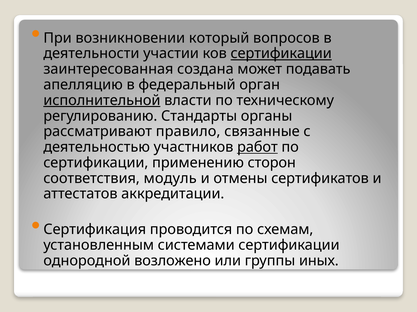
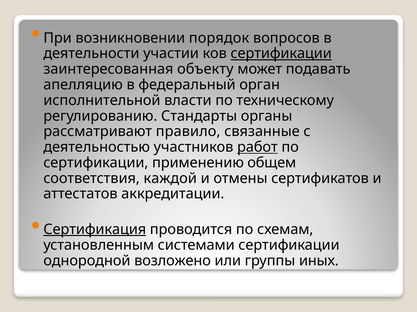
который: который -> порядок
создана: создана -> объекту
исполнительной underline: present -> none
сторон: сторон -> общем
модуль: модуль -> каждой
Сертификация underline: none -> present
